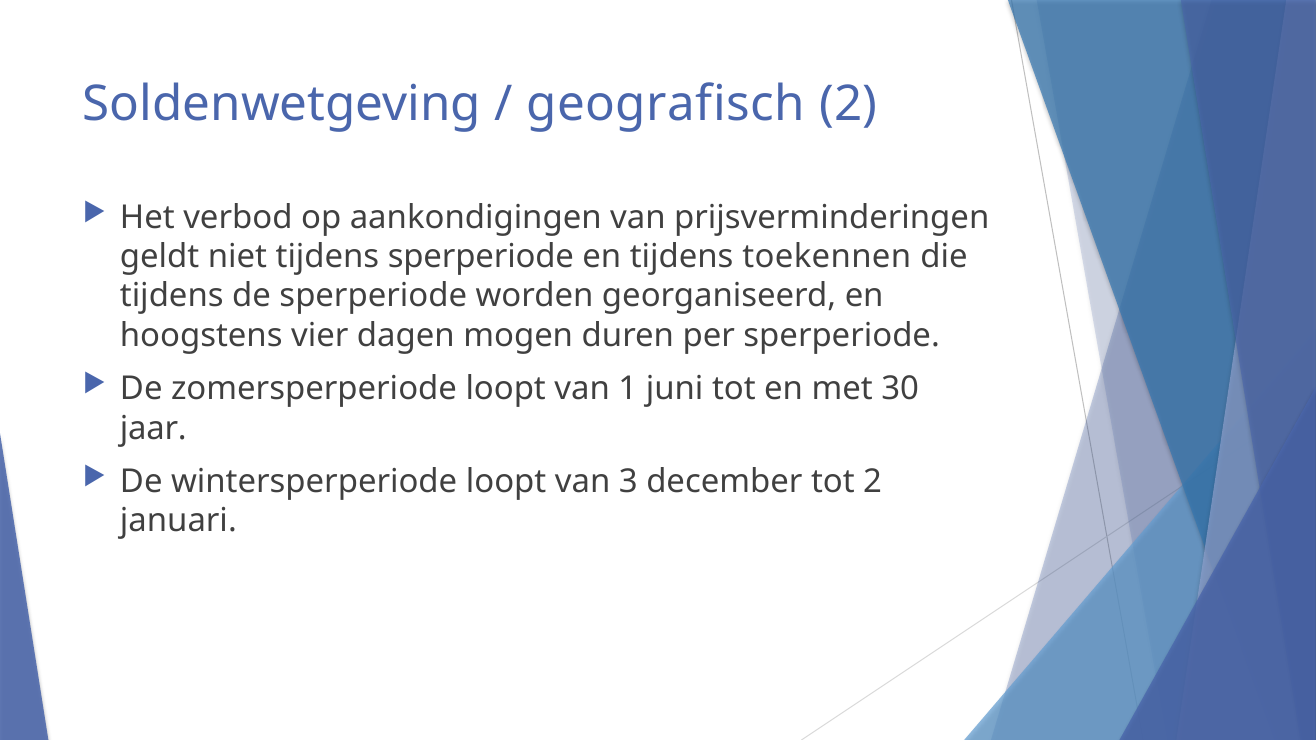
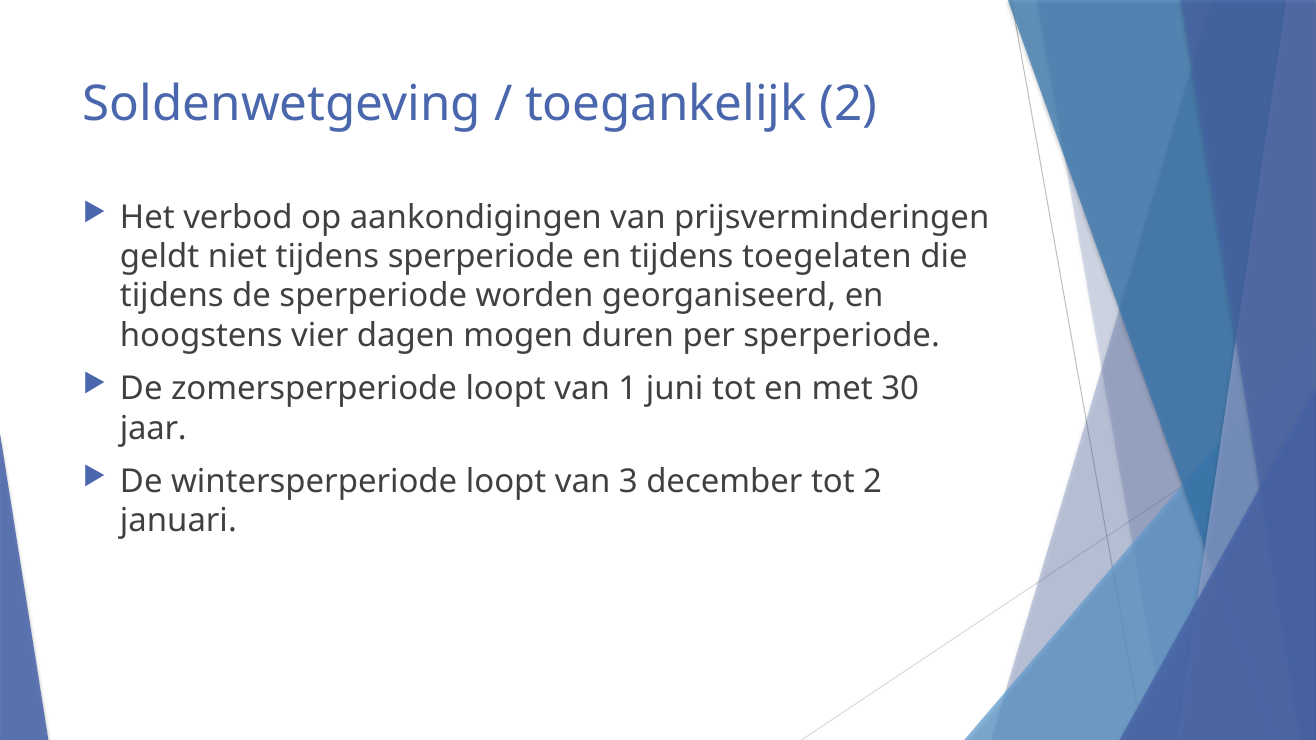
geografisch: geografisch -> toegankelijk
toekennen: toekennen -> toegelaten
